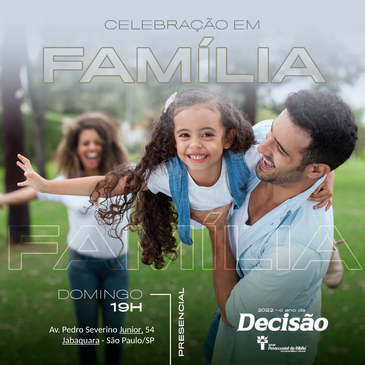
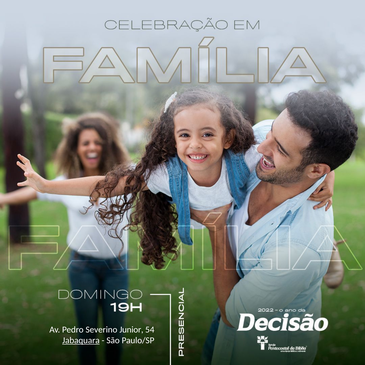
Junior underline: present -> none
